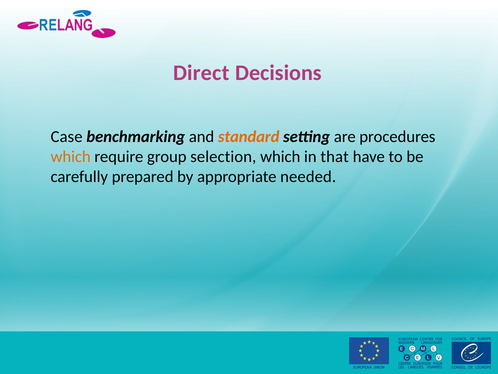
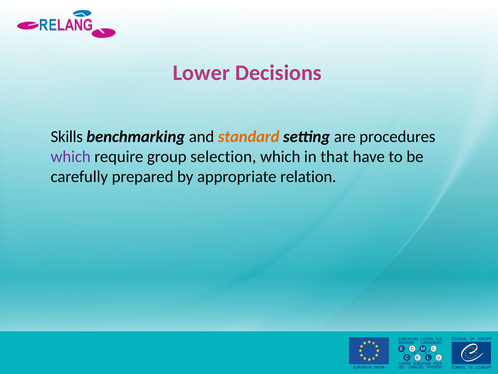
Direct: Direct -> Lower
Case: Case -> Skills
which at (71, 156) colour: orange -> purple
needed: needed -> relation
